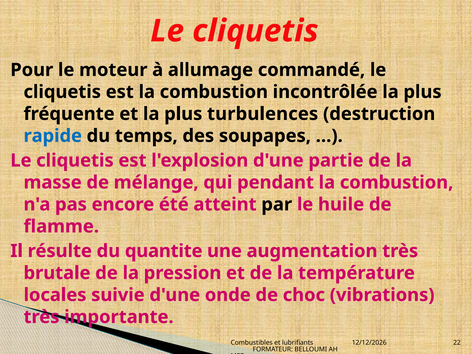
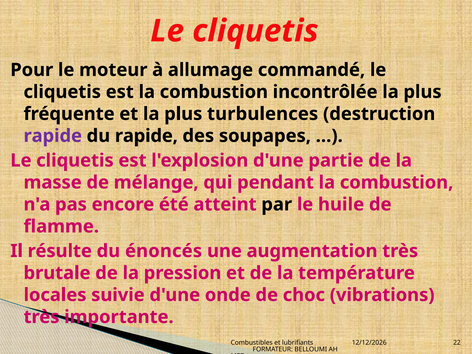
rapide at (53, 136) colour: blue -> purple
du temps: temps -> rapide
quantite: quantite -> énoncés
